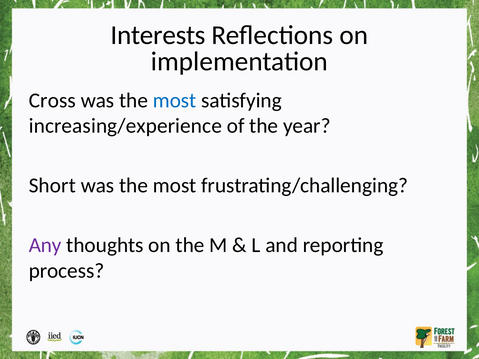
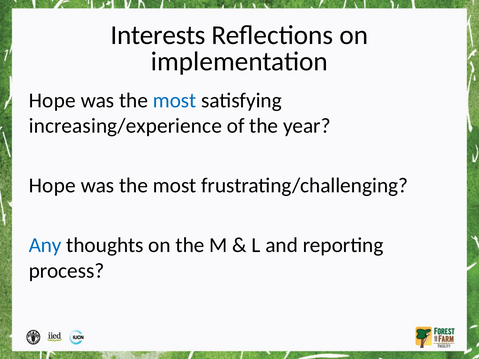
Cross at (52, 100): Cross -> Hope
Short at (52, 186): Short -> Hope
Any colour: purple -> blue
